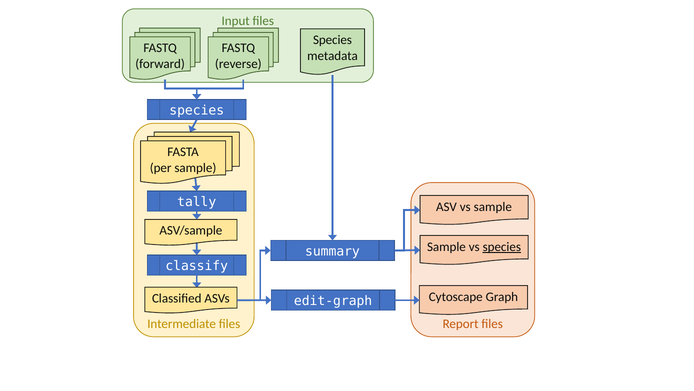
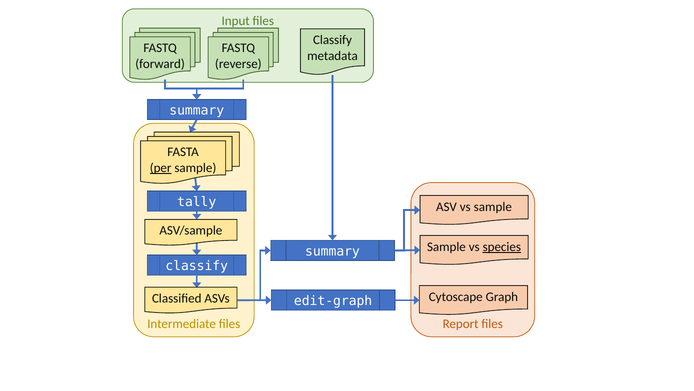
Species at (332, 40): Species -> Classify
species at (197, 110): species -> summary
per underline: none -> present
